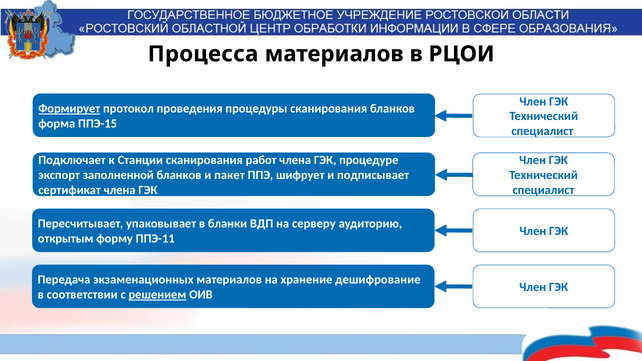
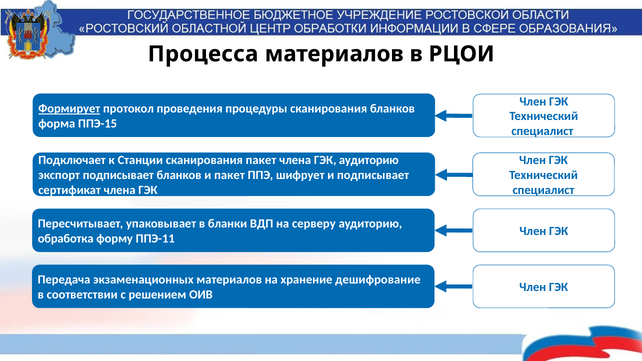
сканирования работ: работ -> пакет
ГЭК процедуре: процедуре -> аудиторию
экспорт заполненной: заполненной -> подписывает
открытым: открытым -> обработка
решением underline: present -> none
